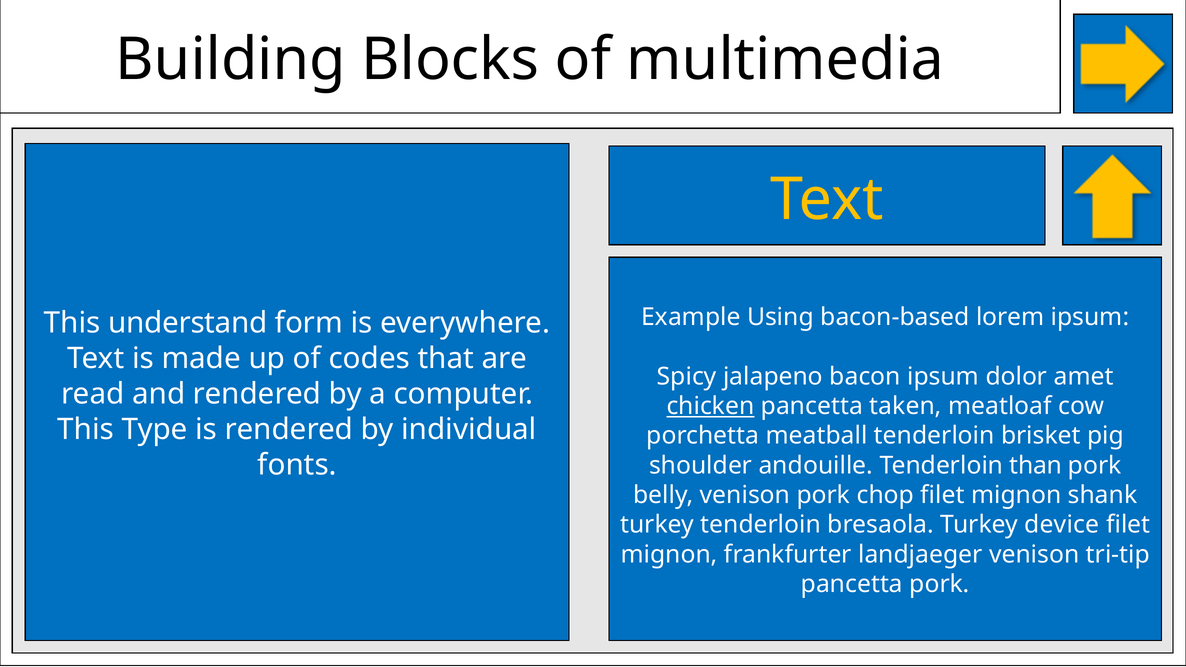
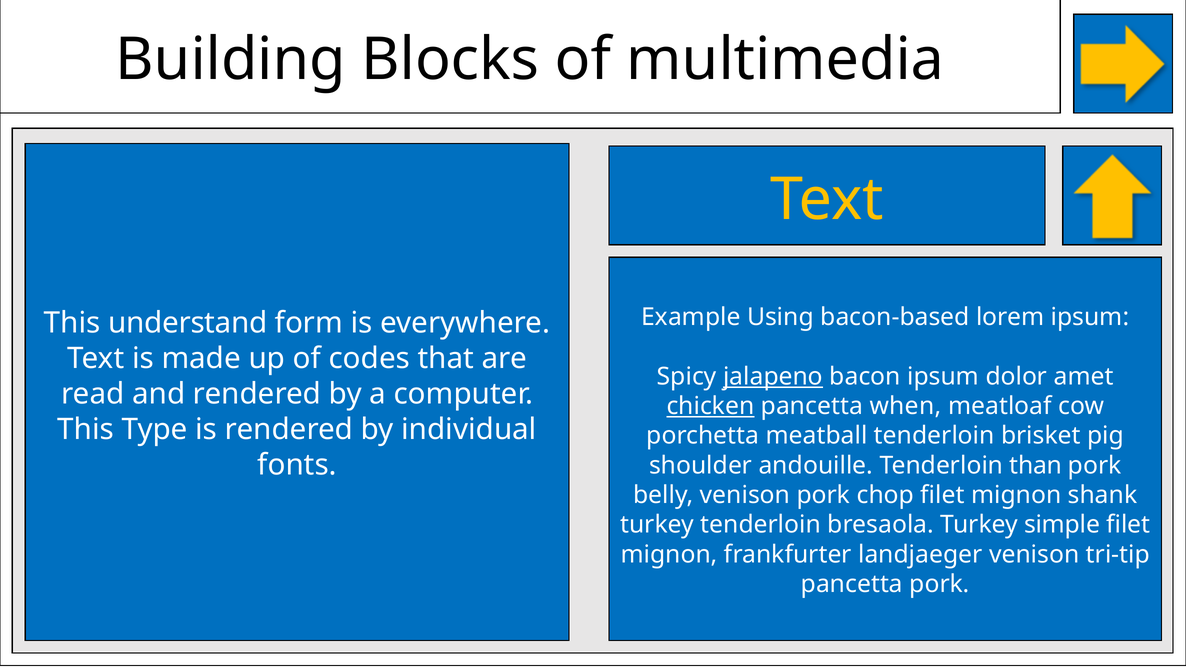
jalapeno underline: none -> present
taken: taken -> when
device: device -> simple
